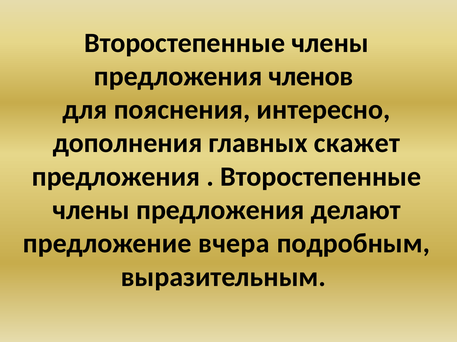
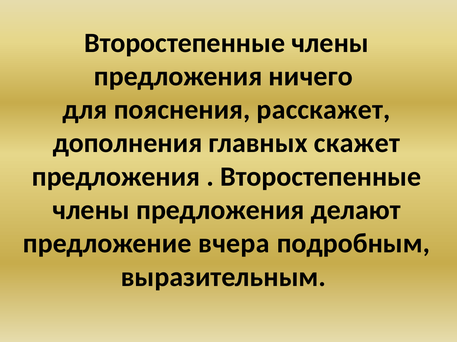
членов: членов -> ничего
интересно: интересно -> расскажет
